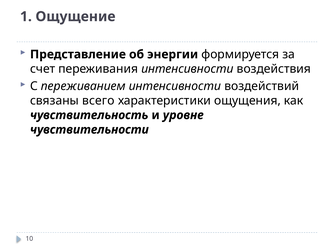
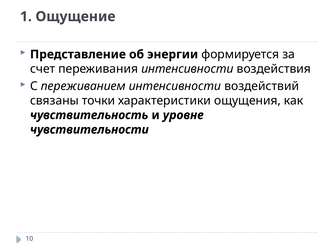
всего: всего -> точки
